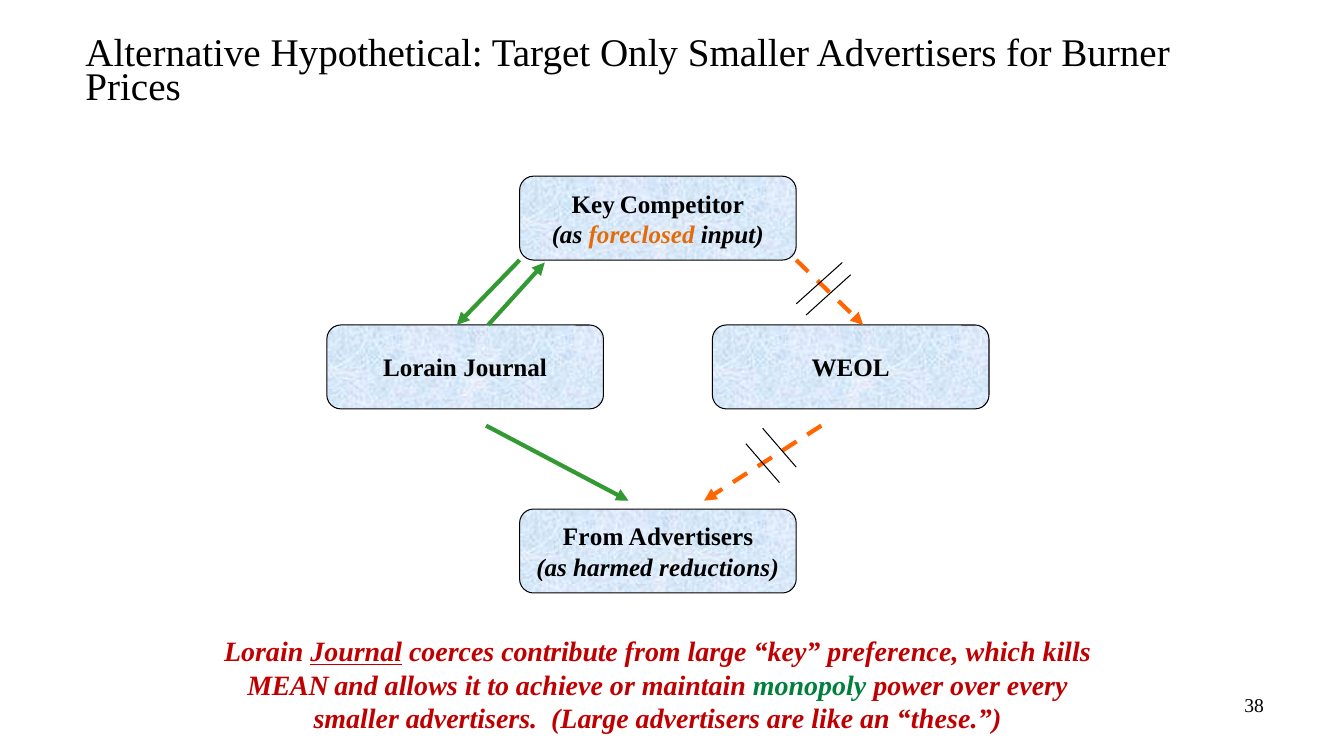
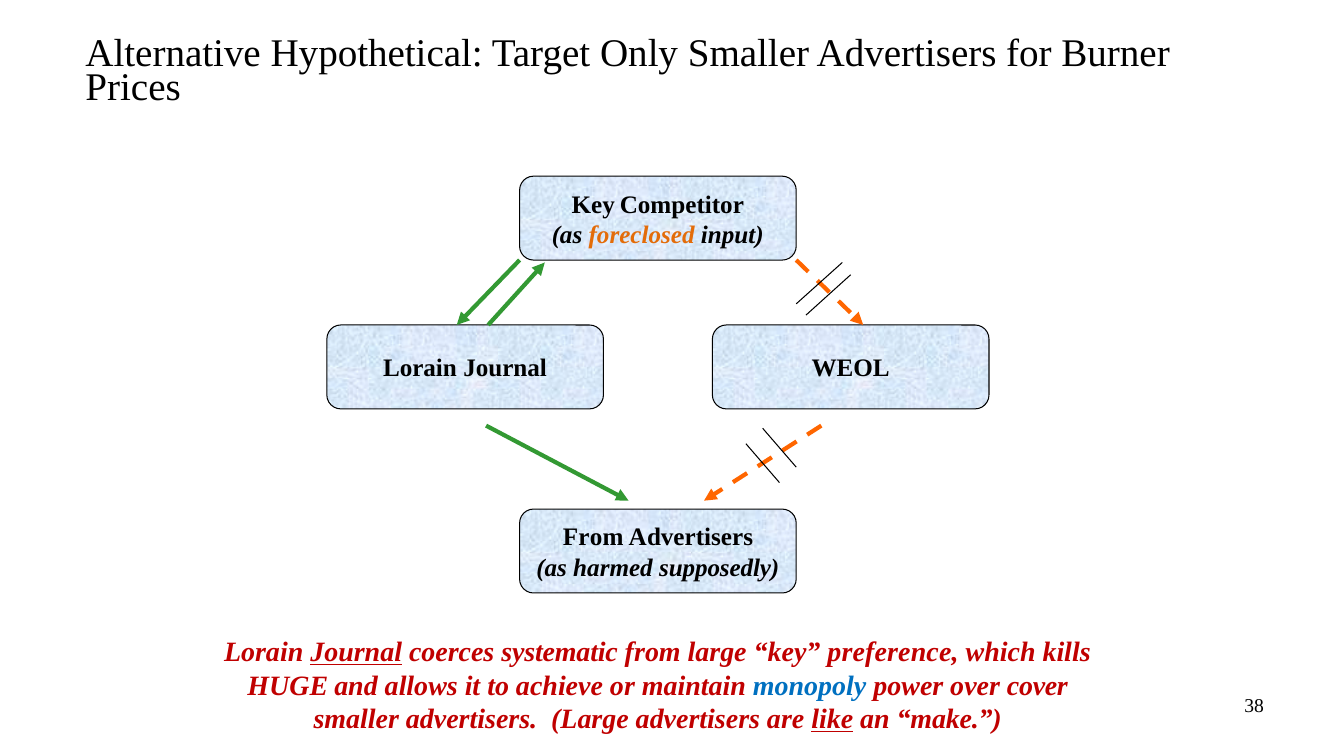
reductions: reductions -> supposedly
contribute: contribute -> systematic
MEAN: MEAN -> HUGE
monopoly colour: green -> blue
every: every -> cover
like underline: none -> present
these: these -> make
